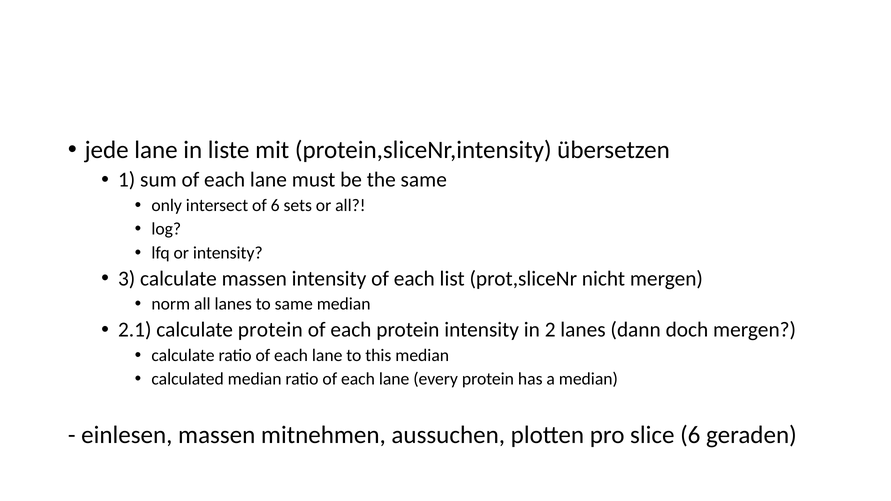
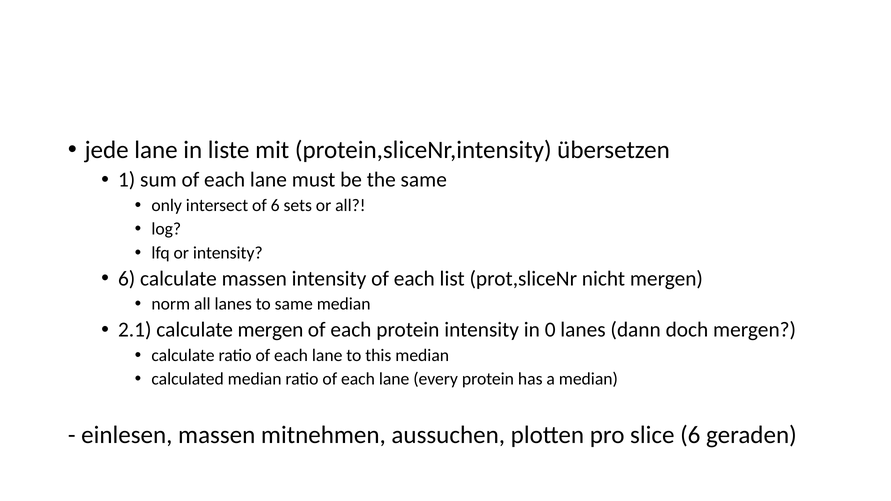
3 at (127, 279): 3 -> 6
calculate protein: protein -> mergen
2: 2 -> 0
